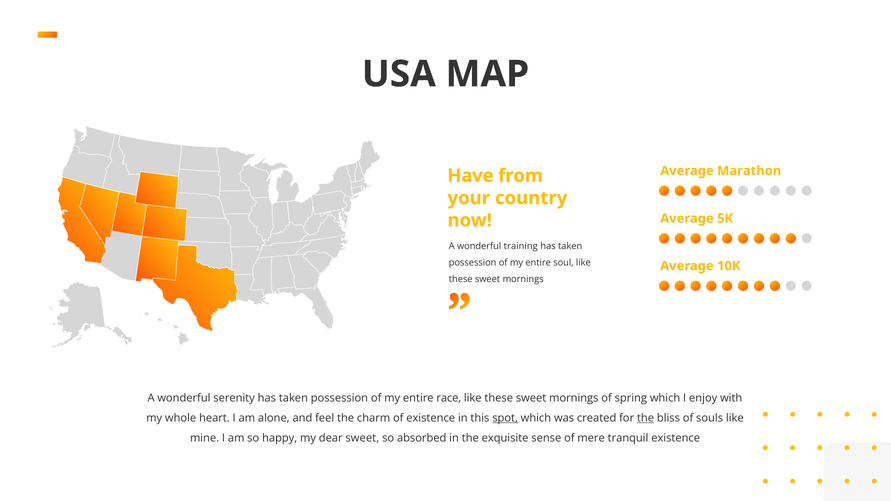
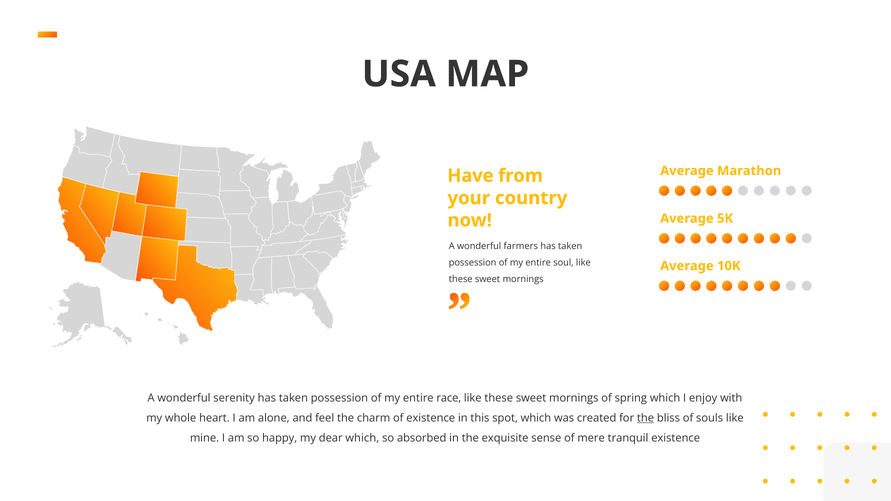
training: training -> farmers
spot underline: present -> none
dear sweet: sweet -> which
